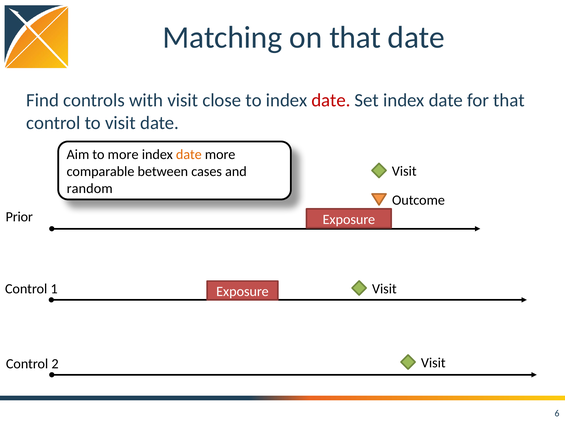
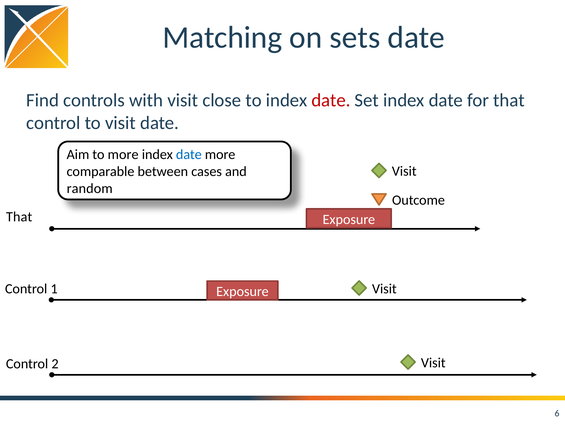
on that: that -> sets
date at (189, 154) colour: orange -> blue
Prior at (19, 217): Prior -> That
